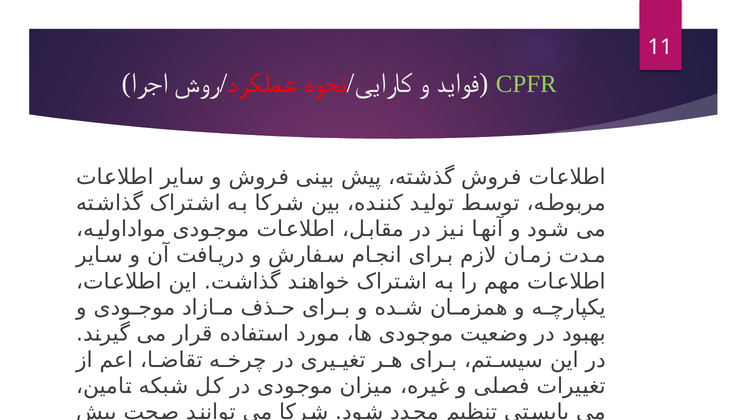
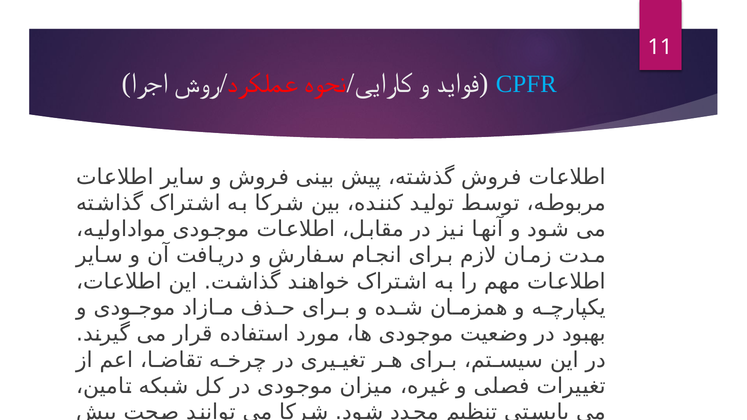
CPFR colour: light green -> light blue
